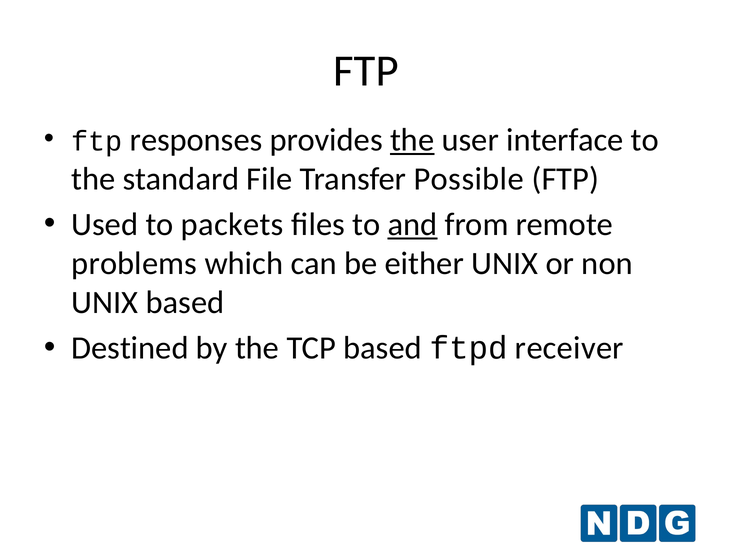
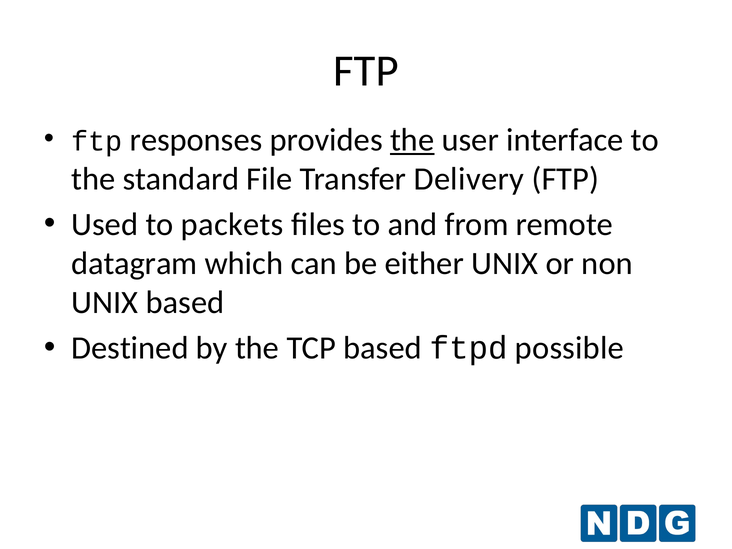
Possible: Possible -> Delivery
and underline: present -> none
problems: problems -> datagram
receiver: receiver -> possible
